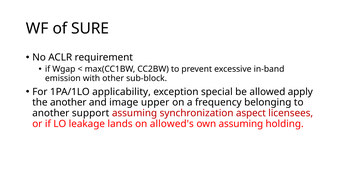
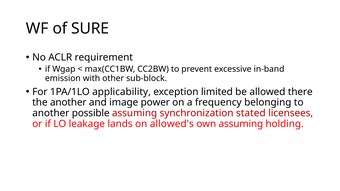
special: special -> limited
apply: apply -> there
upper: upper -> power
support: support -> possible
aspect: aspect -> stated
